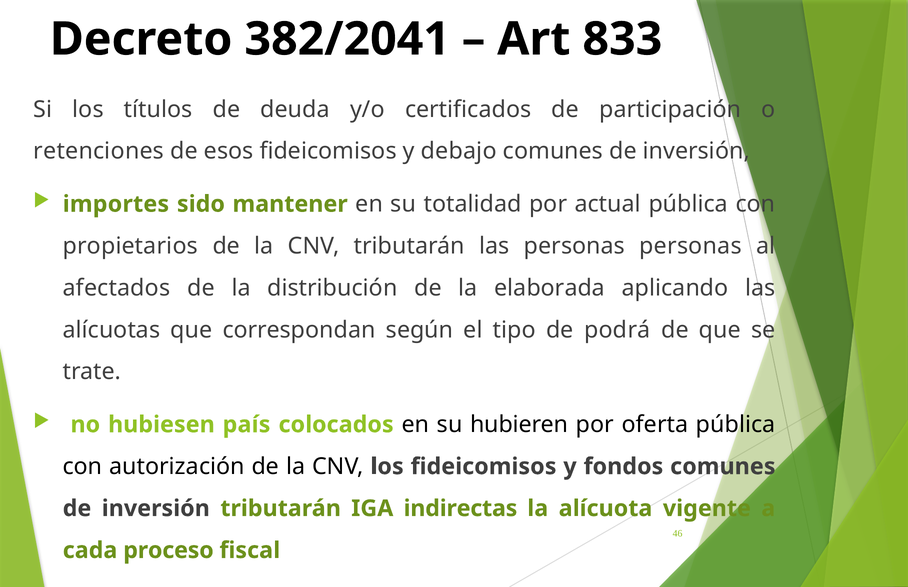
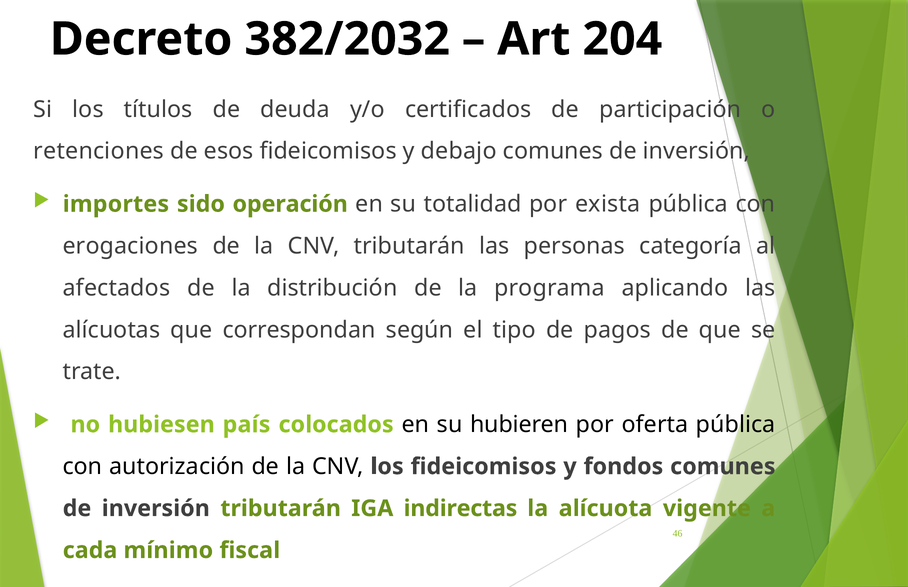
382/2041: 382/2041 -> 382/2032
833: 833 -> 204
mantener: mantener -> operación
actual: actual -> exista
propietarios: propietarios -> erogaciones
personas personas: personas -> categoría
elaborada: elaborada -> programa
podrá: podrá -> pagos
proceso: proceso -> mínimo
